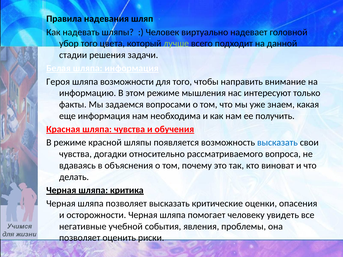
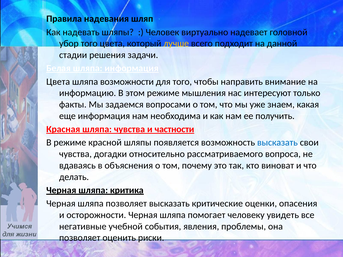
лучше colour: light green -> yellow
Героя at (58, 82): Героя -> Цвета
обучения: обучения -> частности
